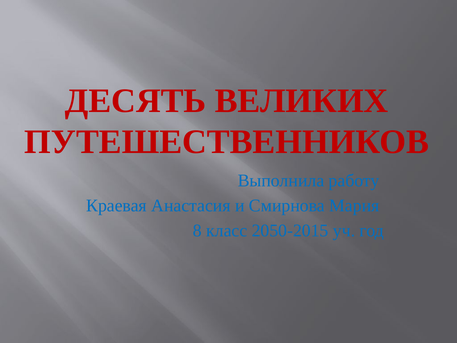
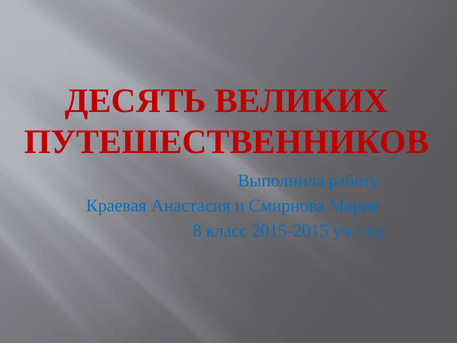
2050-2015: 2050-2015 -> 2015-2015
